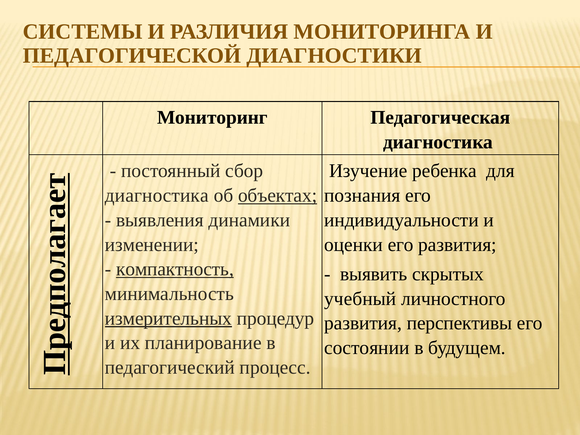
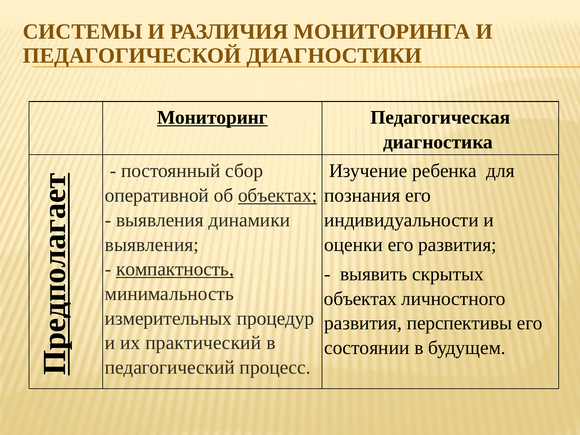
Мониторинг underline: none -> present
диагностика at (157, 195): диагностика -> оперативной
изменении at (152, 245): изменении -> выявления
учебный at (360, 299): учебный -> объектах
измерительных underline: present -> none
планирование: планирование -> практический
